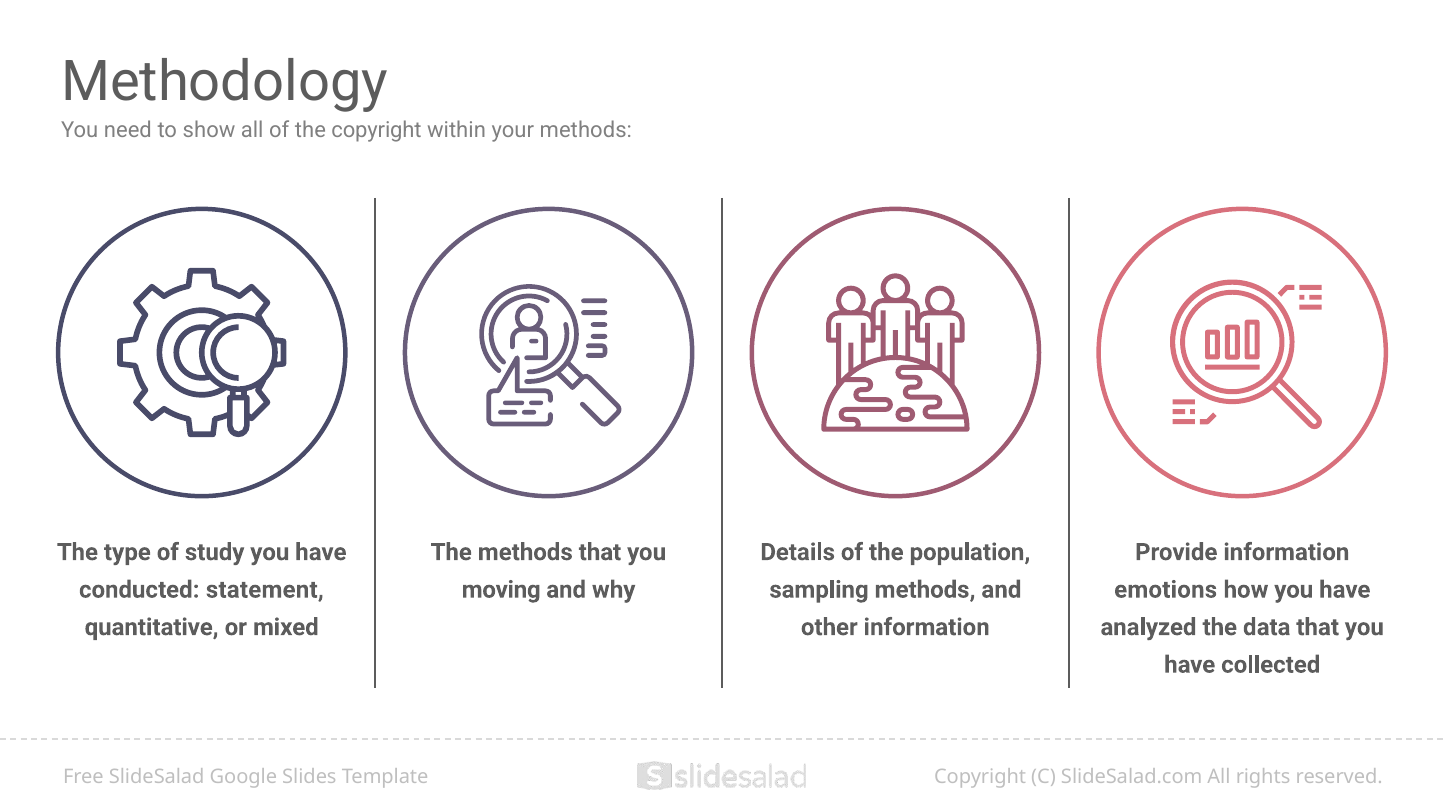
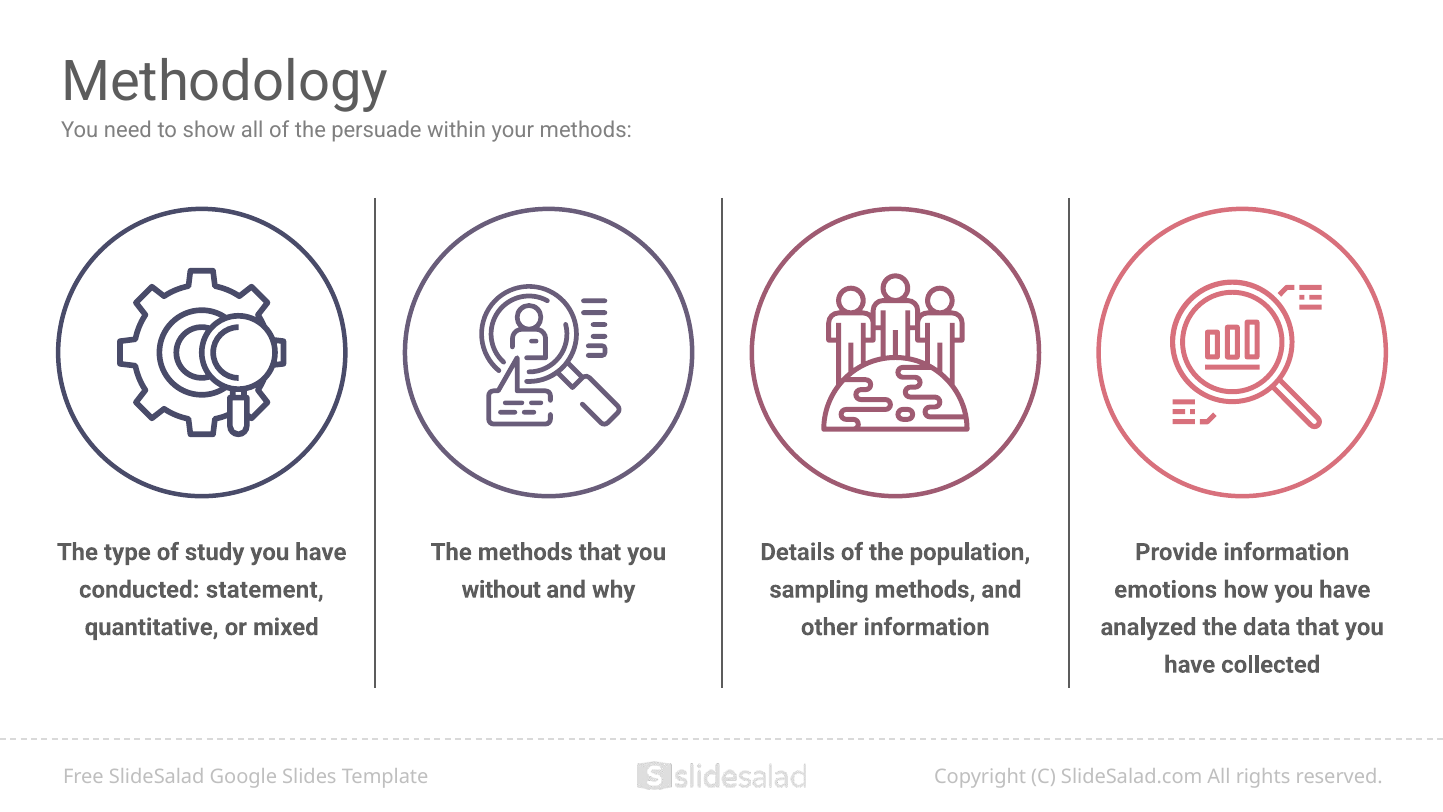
the copyright: copyright -> persuade
moving: moving -> without
